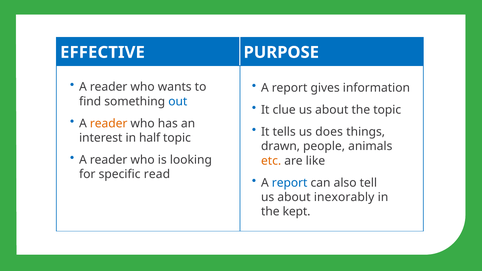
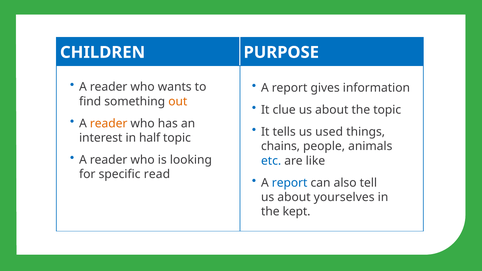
EFFECTIVE: EFFECTIVE -> CHILDREN
out colour: blue -> orange
does: does -> used
drawn: drawn -> chains
etc colour: orange -> blue
inexorably: inexorably -> yourselves
